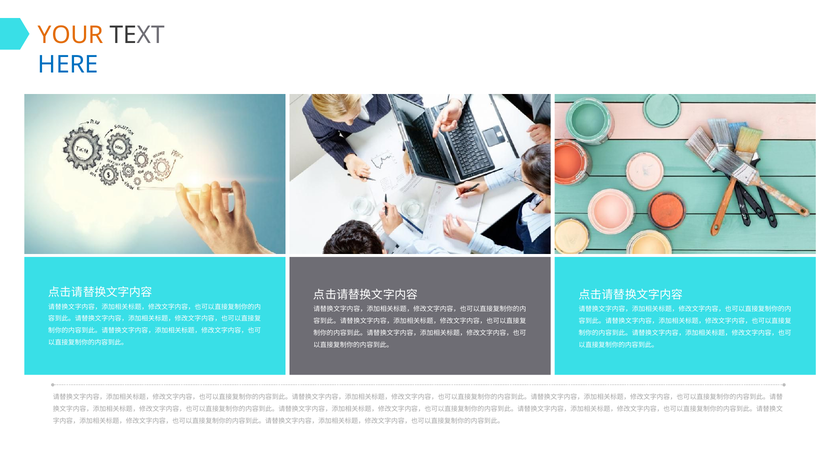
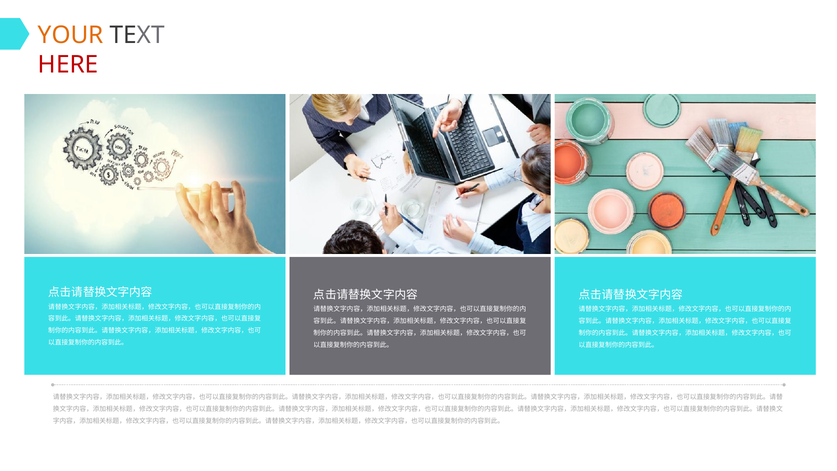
HERE colour: blue -> red
